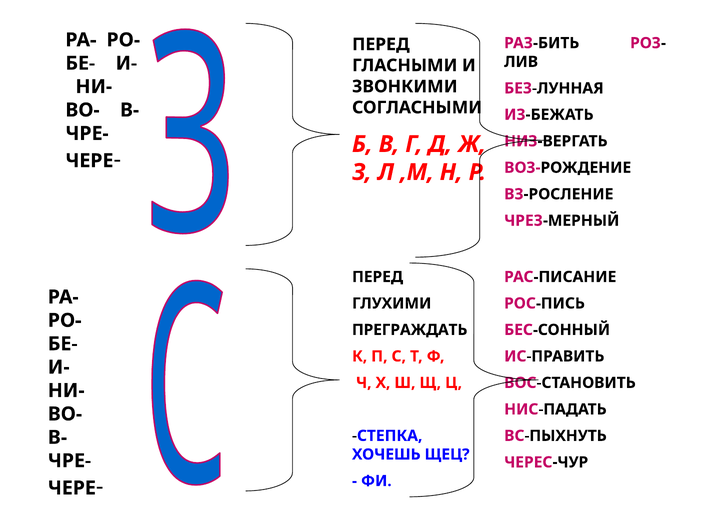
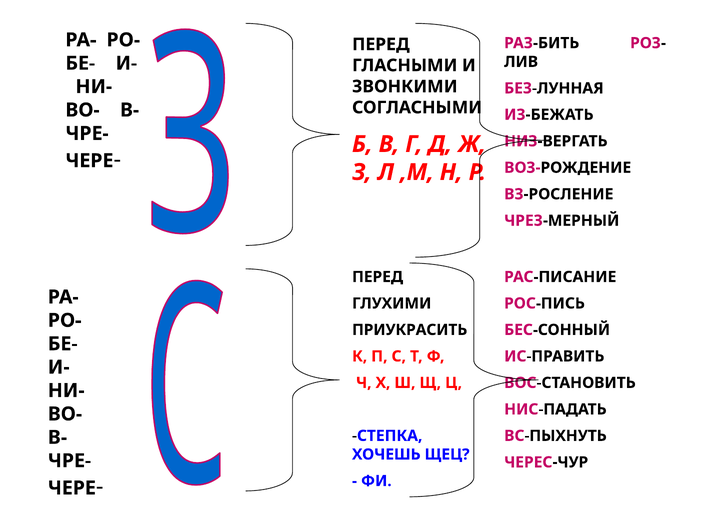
ПРЕГРАЖДАТЬ: ПРЕГРАЖДАТЬ -> ПРИУКРАСИТЬ
